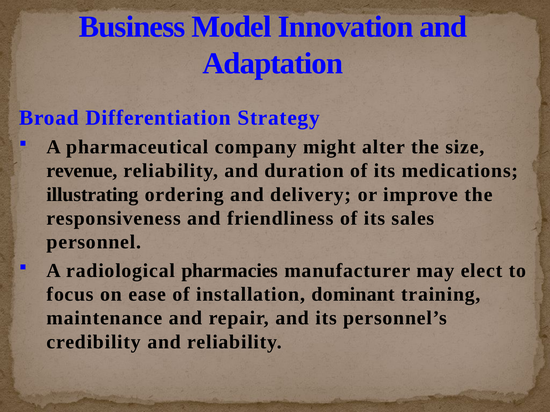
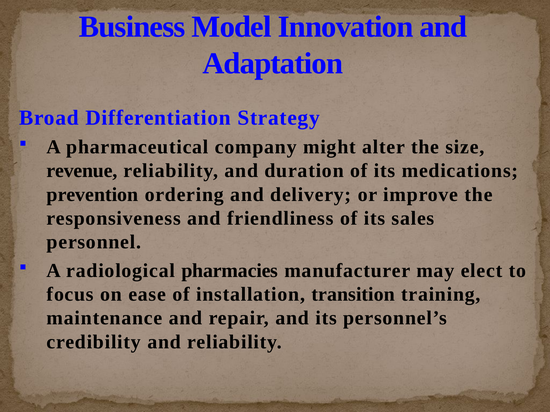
illustrating: illustrating -> prevention
dominant: dominant -> transition
